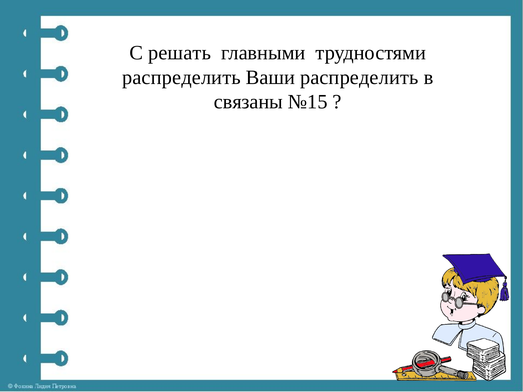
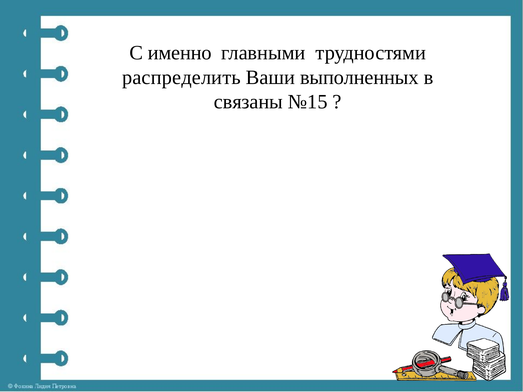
решать: решать -> именно
Ваши распределить: распределить -> выполненных
